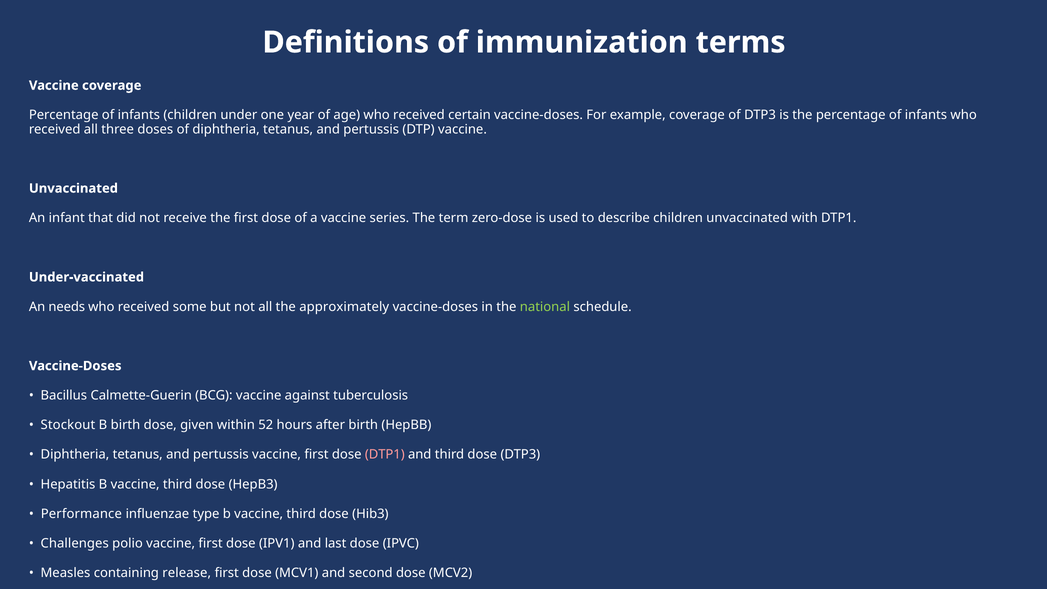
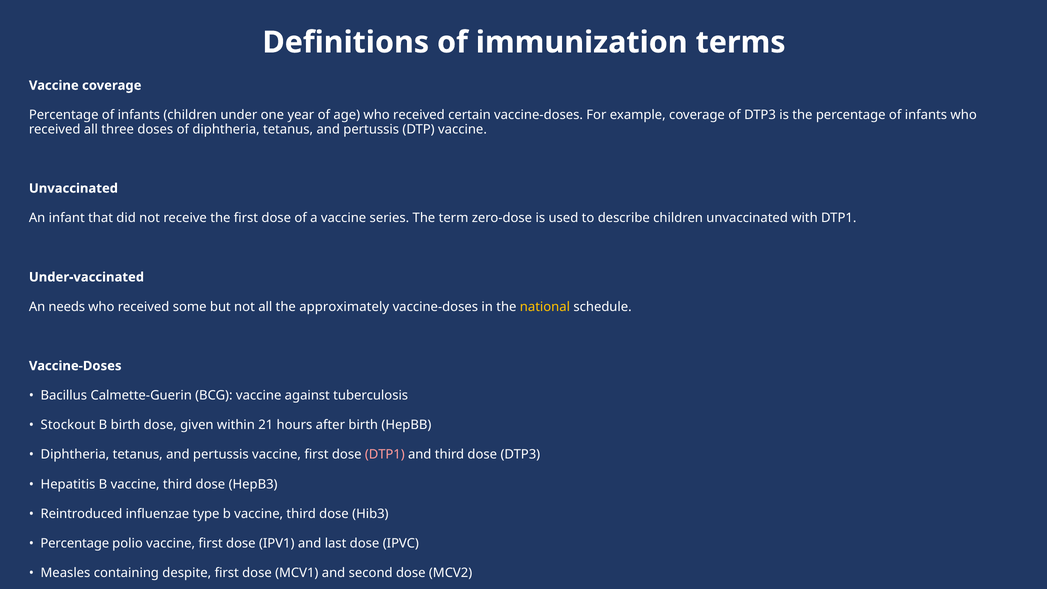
national colour: light green -> yellow
52: 52 -> 21
Performance: Performance -> Reintroduced
Challenges at (75, 543): Challenges -> Percentage
release: release -> despite
